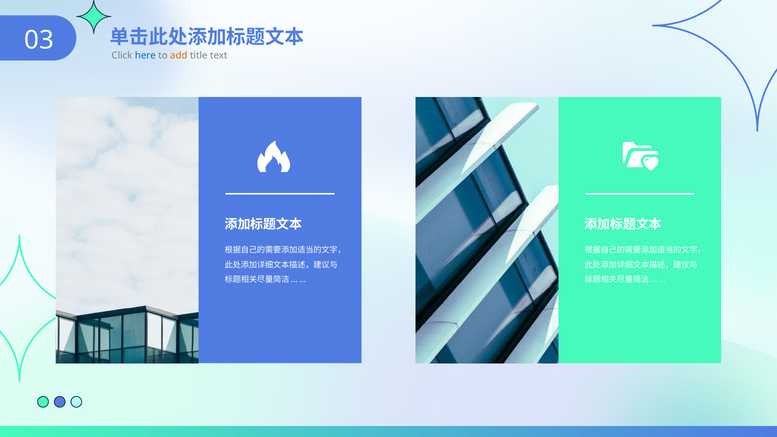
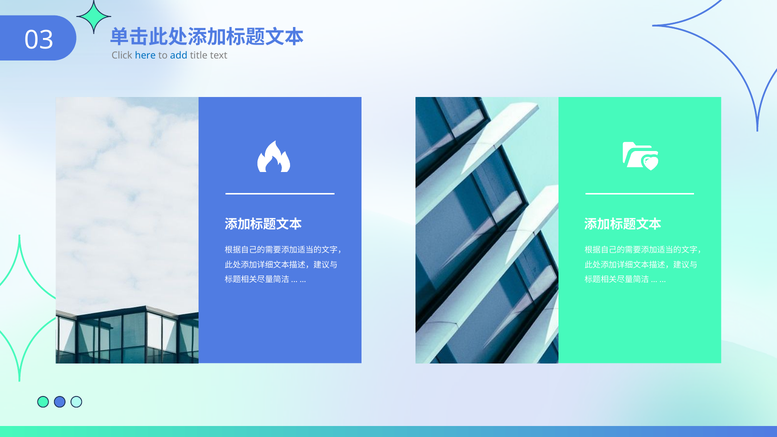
add colour: orange -> blue
